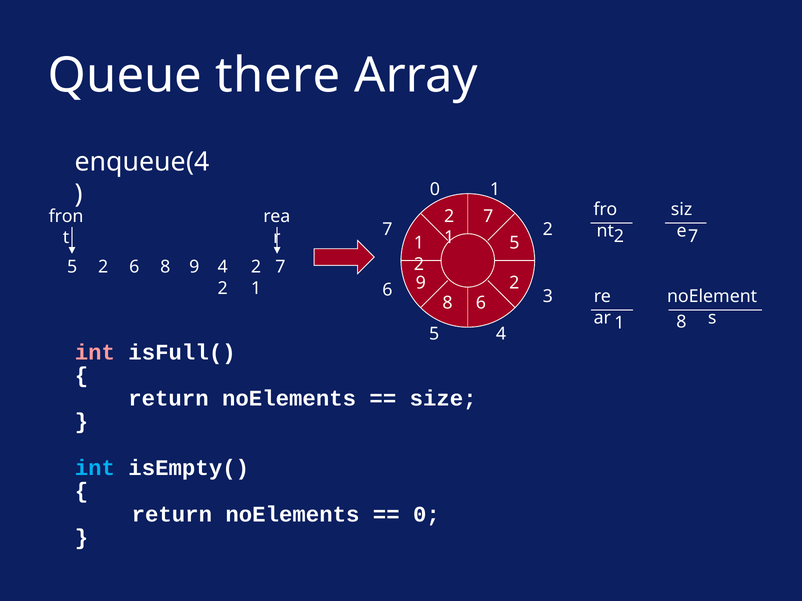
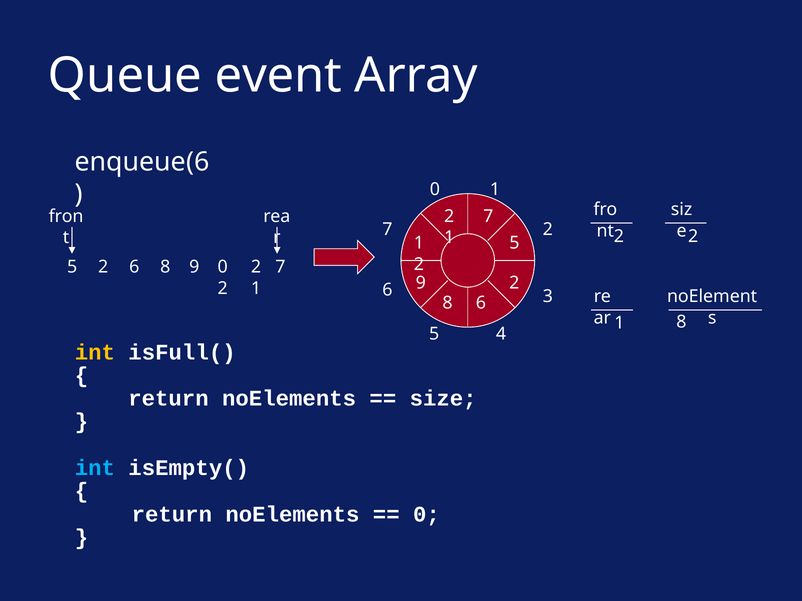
there: there -> event
enqueue(4: enqueue(4 -> enqueue(6
7 at (693, 236): 7 -> 2
9 4: 4 -> 0
int at (95, 352) colour: pink -> yellow
